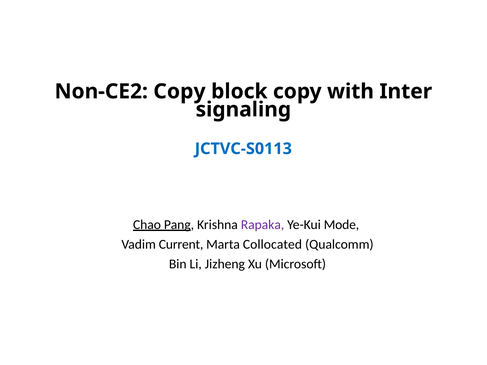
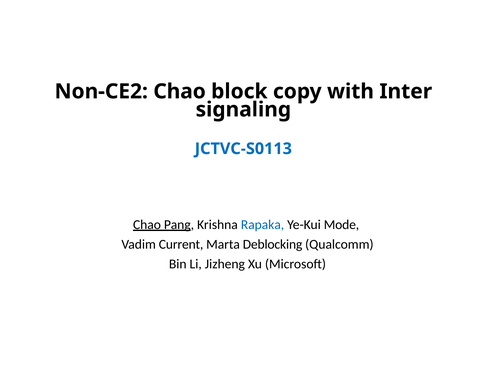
Non-CE2 Copy: Copy -> Chao
Rapaka colour: purple -> blue
Collocated: Collocated -> Deblocking
